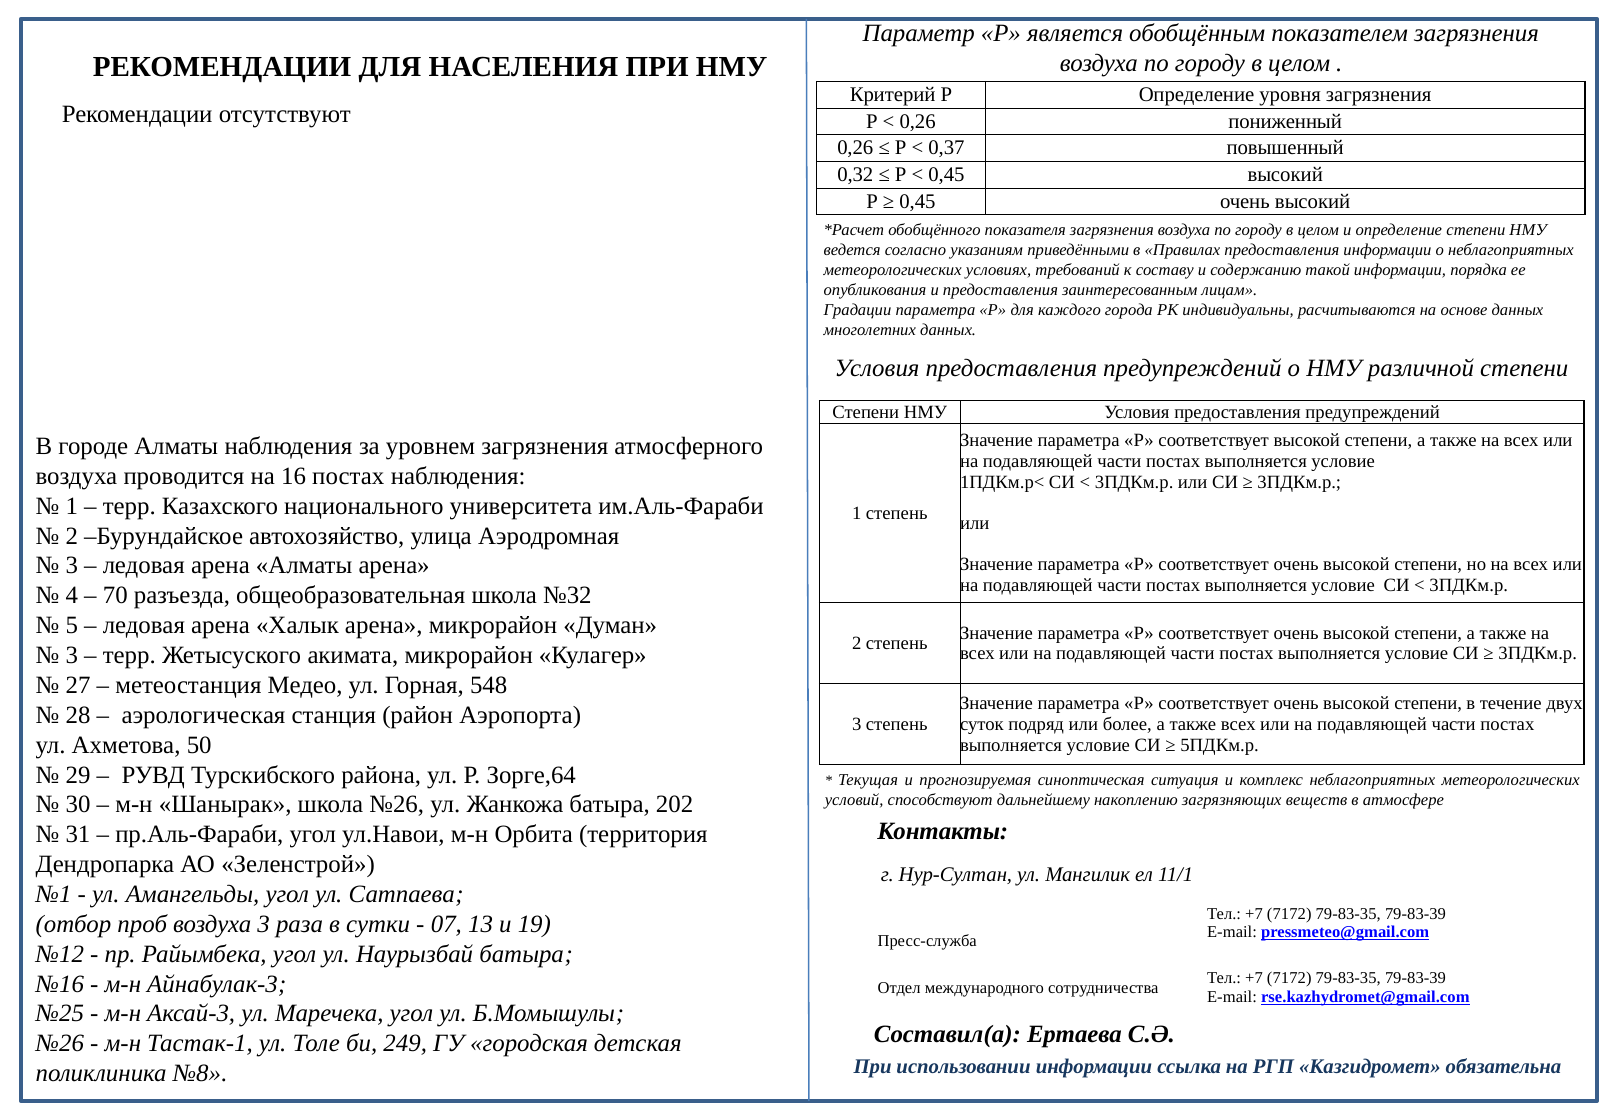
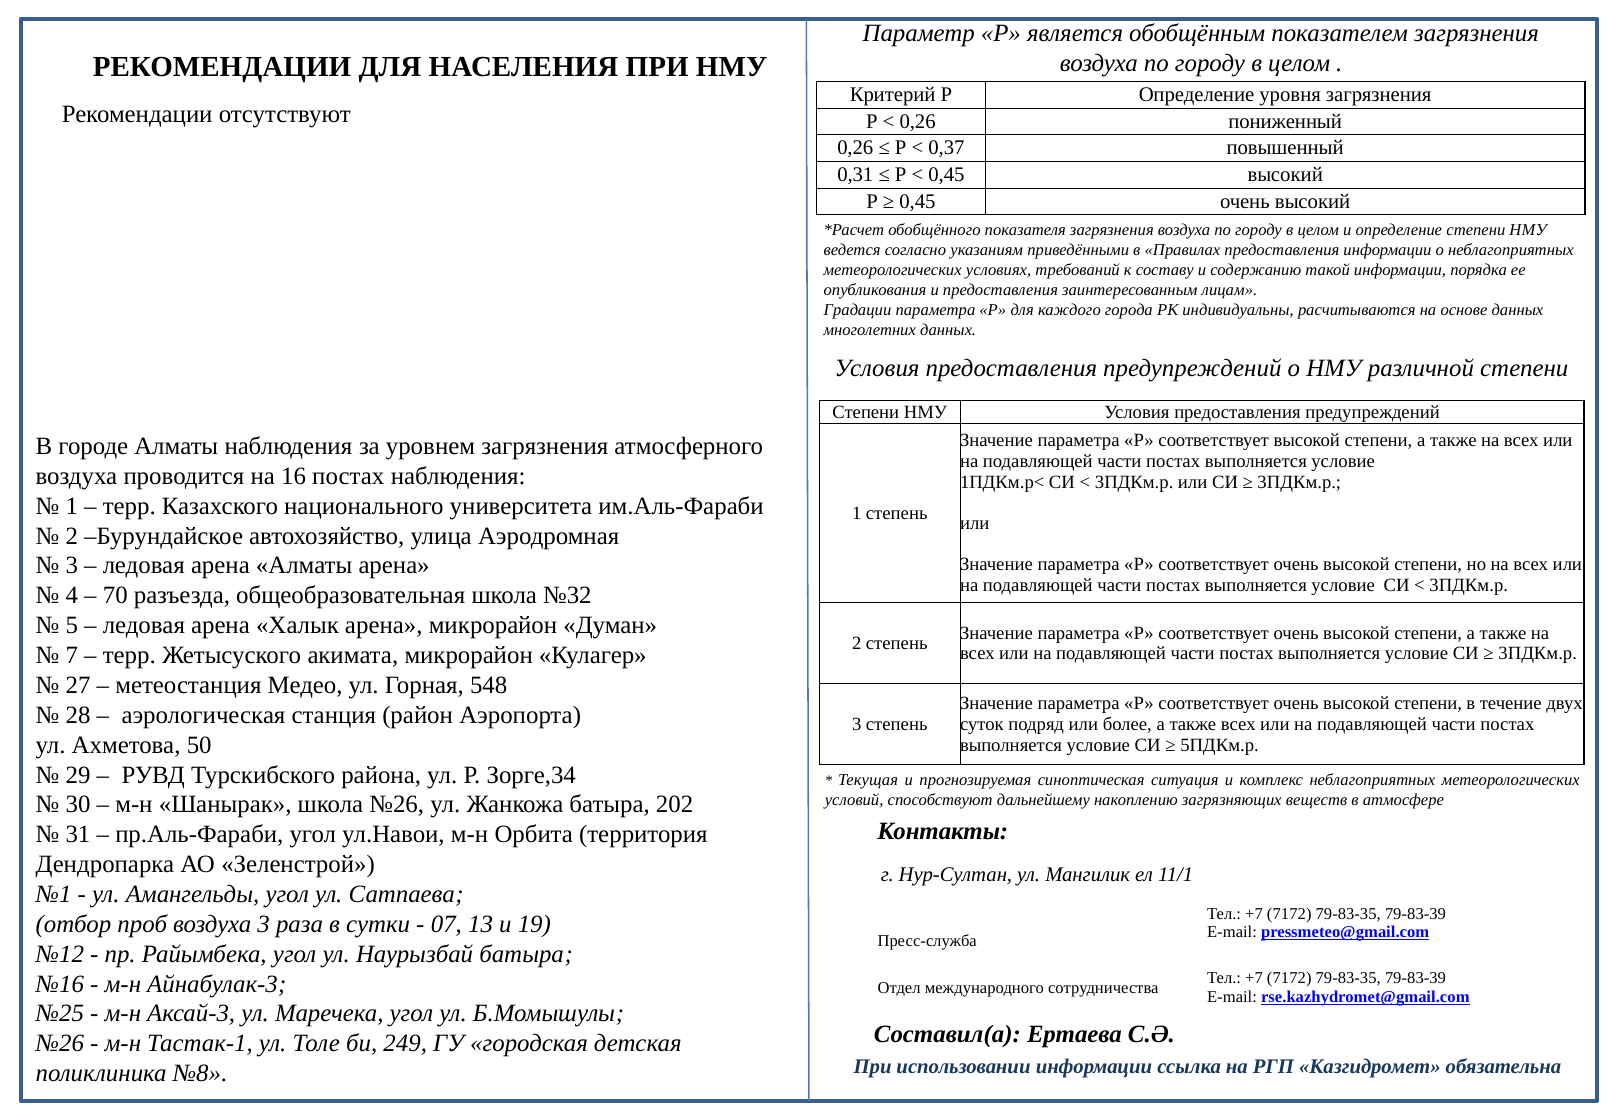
0,32: 0,32 -> 0,31
3 at (72, 655): 3 -> 7
Зорге,64: Зорге,64 -> Зорге,34
